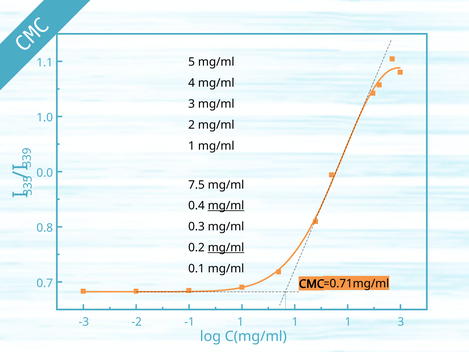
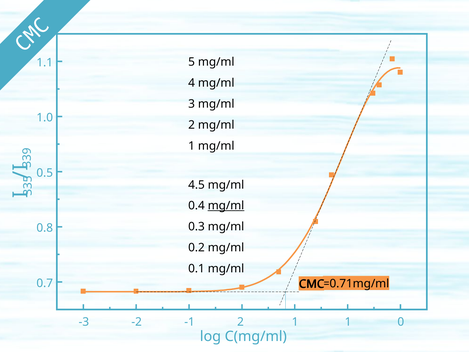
0.0: 0.0 -> 0.5
7.5: 7.5 -> 4.5
mg/ml at (226, 248) underline: present -> none
-1 1: 1 -> 2
1 3: 3 -> 0
